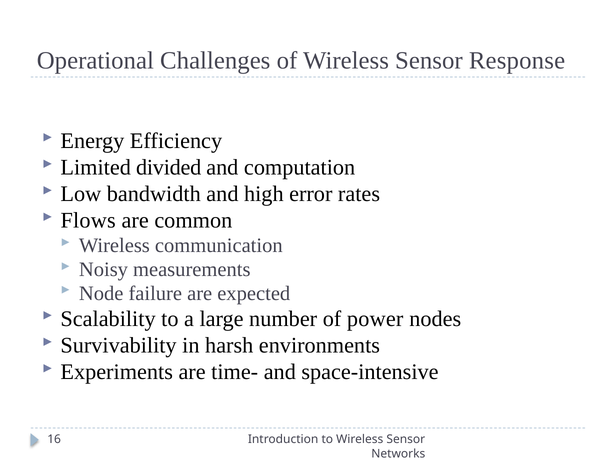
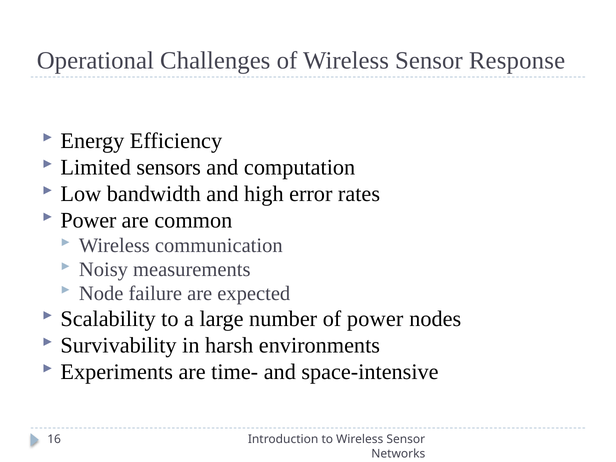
divided: divided -> sensors
Flows at (88, 221): Flows -> Power
